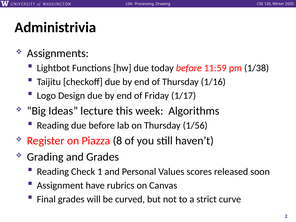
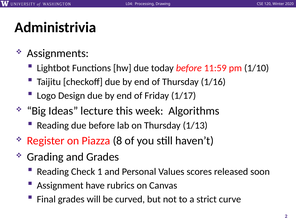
1/38: 1/38 -> 1/10
1/56: 1/56 -> 1/13
